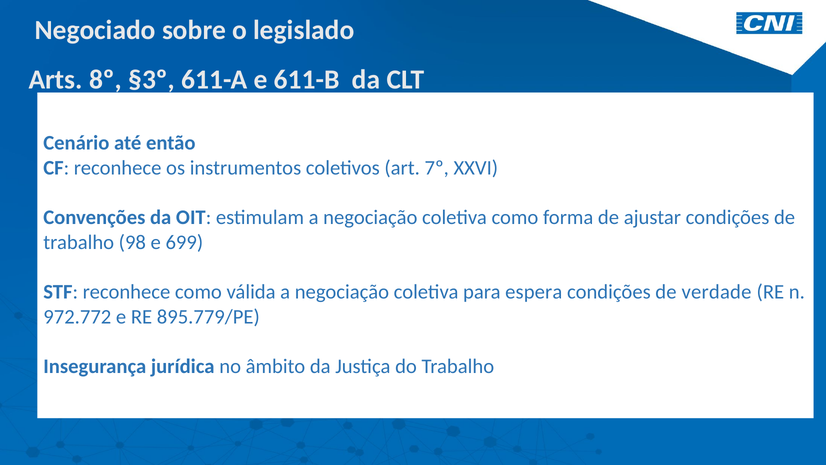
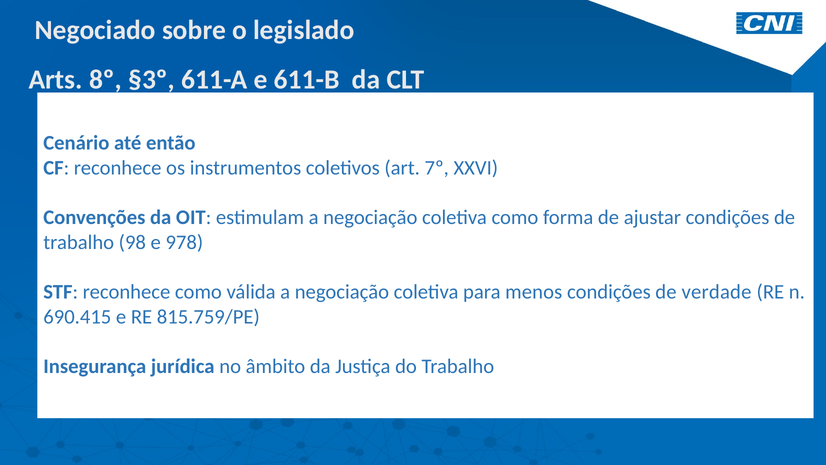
699: 699 -> 978
espera: espera -> menos
972.772: 972.772 -> 690.415
895.779/PE: 895.779/PE -> 815.759/PE
